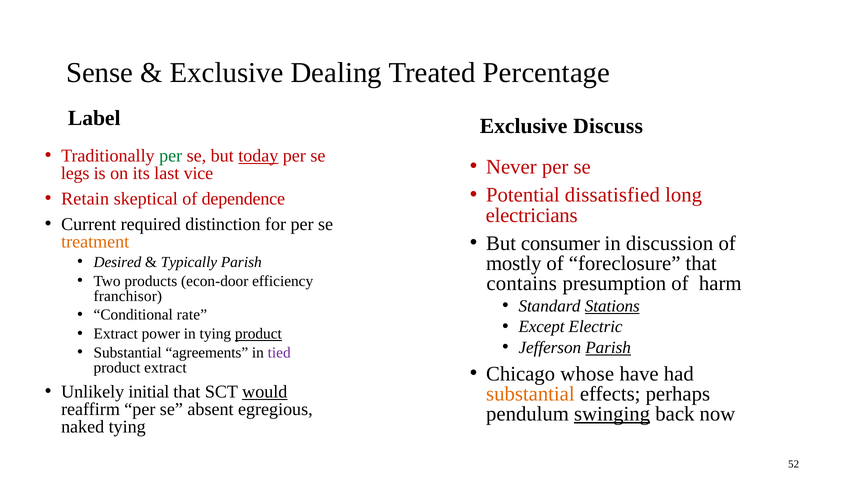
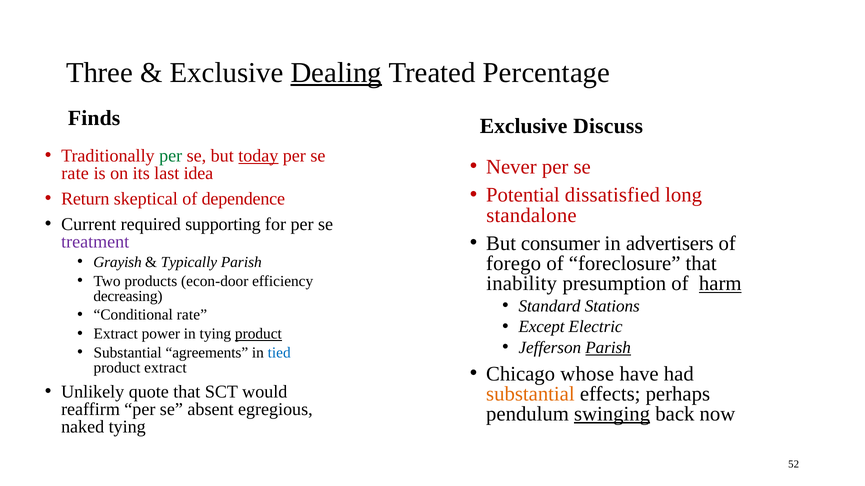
Sense: Sense -> Three
Dealing underline: none -> present
Label: Label -> Finds
legs at (75, 173): legs -> rate
vice: vice -> idea
Retain: Retain -> Return
electricians: electricians -> standalone
distinction: distinction -> supporting
discussion: discussion -> advertisers
treatment colour: orange -> purple
Desired: Desired -> Grayish
mostly: mostly -> forego
contains: contains -> inability
harm underline: none -> present
franchisor: franchisor -> decreasing
Stations underline: present -> none
tied colour: purple -> blue
initial: initial -> quote
would underline: present -> none
